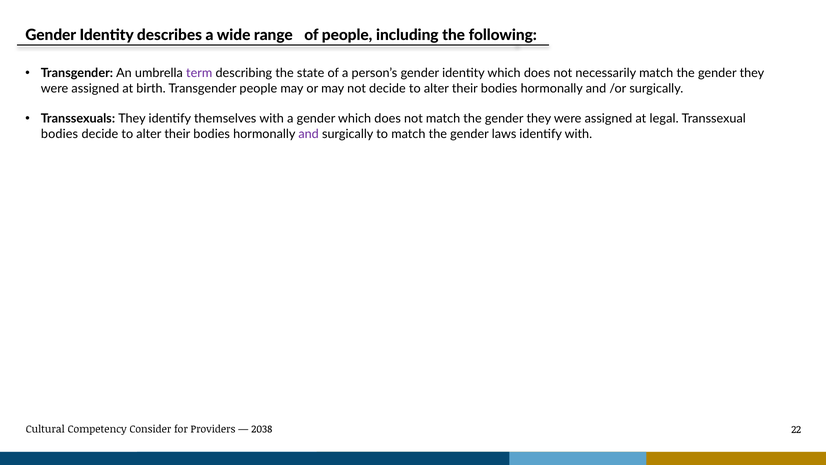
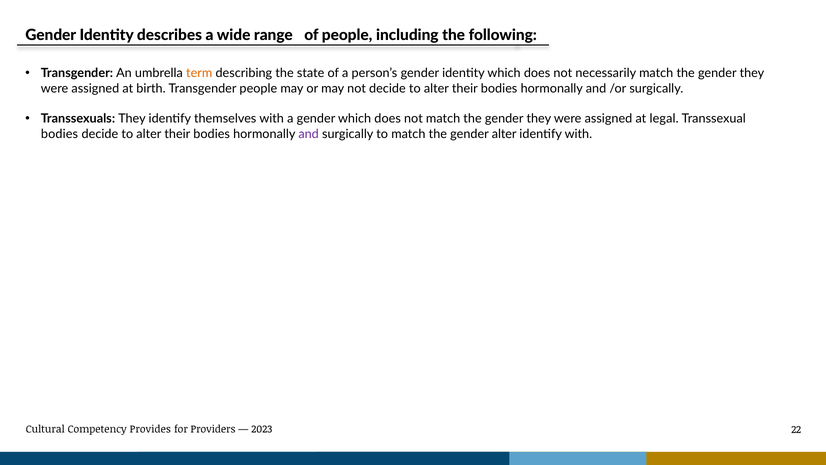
term colour: purple -> orange
gender laws: laws -> alter
Consider: Consider -> Provides
2038: 2038 -> 2023
